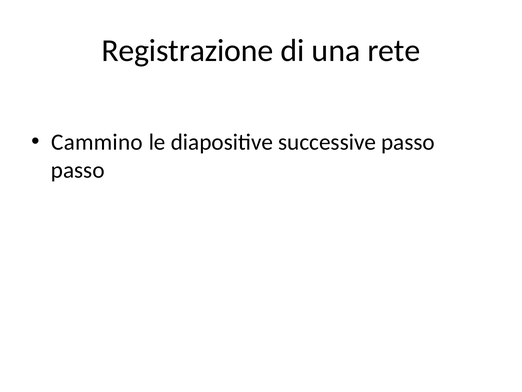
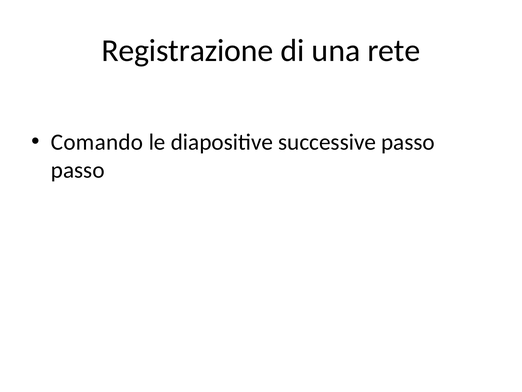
Cammino: Cammino -> Comando
